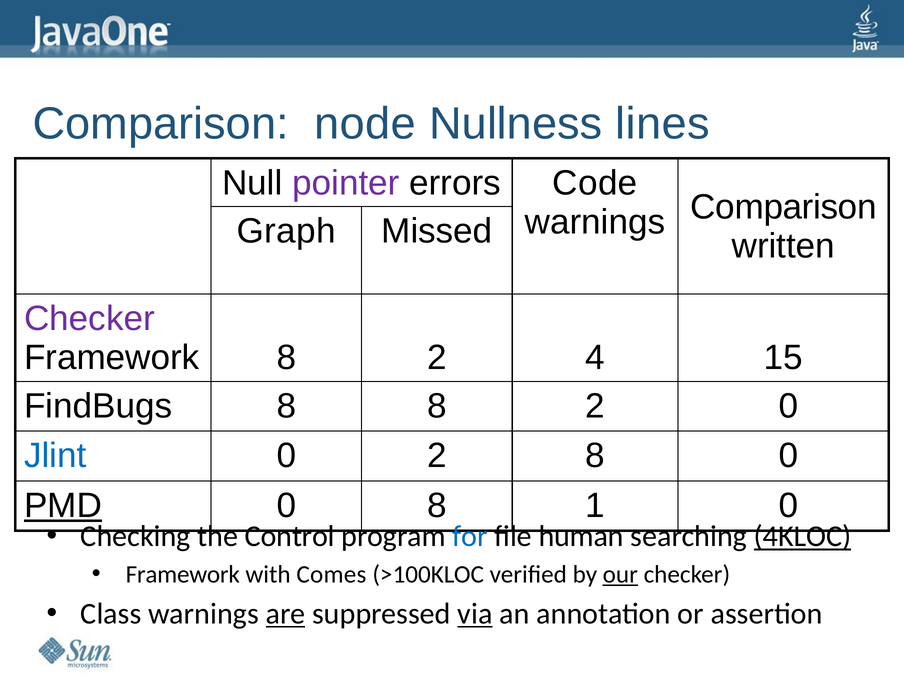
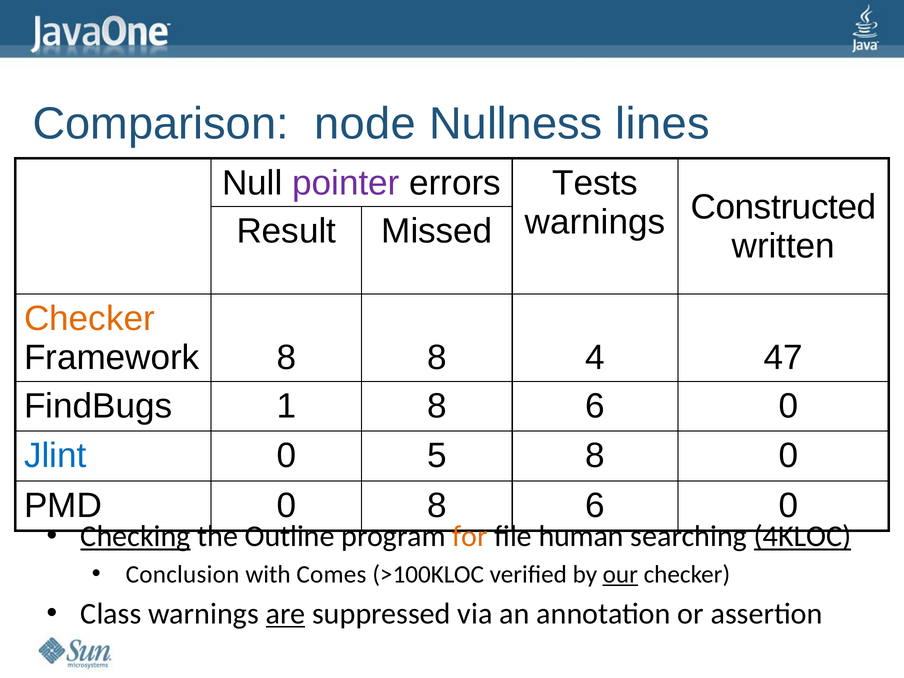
Code: Code -> Tests
warnings Comparison: Comparison -> Constructed
Graph: Graph -> Result
Checker at (89, 319) colour: purple -> orange
Framework 8 2: 2 -> 8
15: 15 -> 47
FindBugs 8: 8 -> 1
2 at (595, 406): 2 -> 6
0 2: 2 -> 5
PMD underline: present -> none
0 8 1: 1 -> 6
Checking underline: none -> present
Control: Control -> Outline
for colour: blue -> orange
Framework at (183, 574): Framework -> Conclusion
via underline: present -> none
